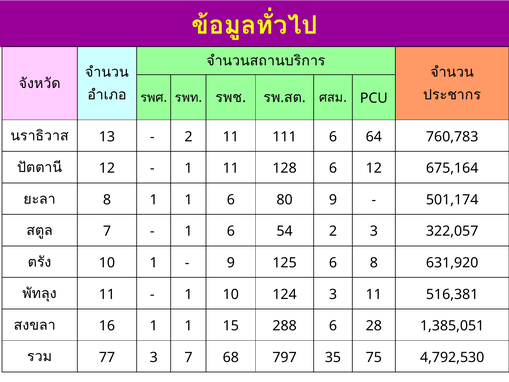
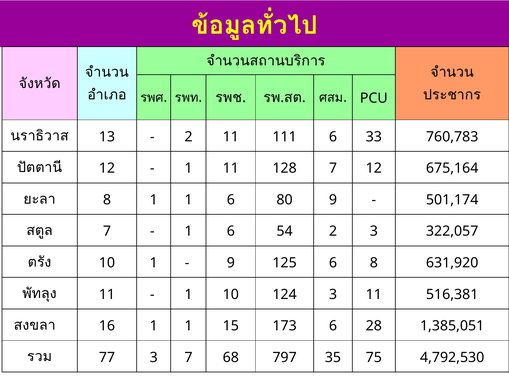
64: 64 -> 33
128 6: 6 -> 7
288: 288 -> 173
